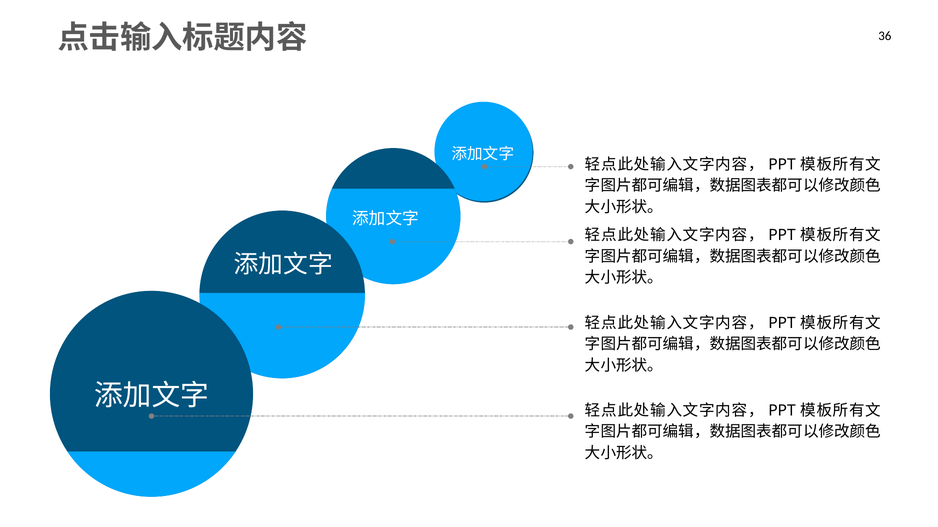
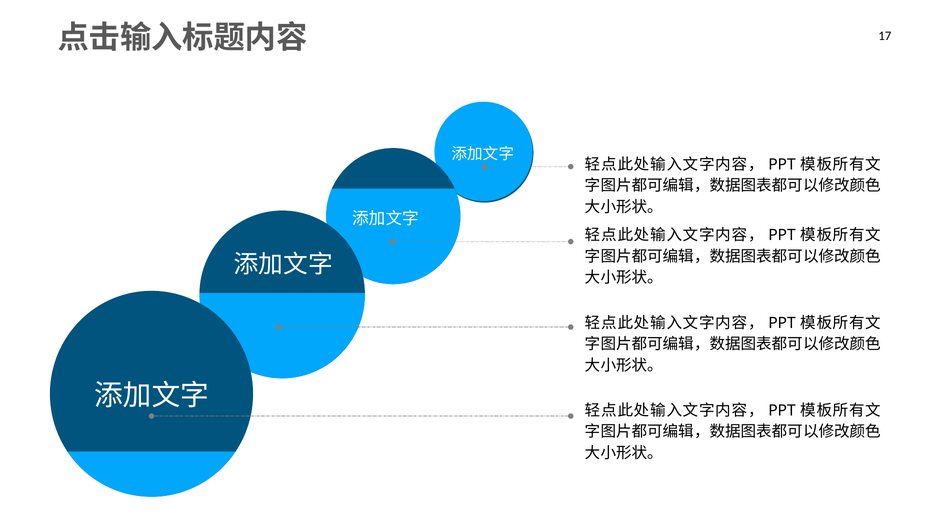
36: 36 -> 17
